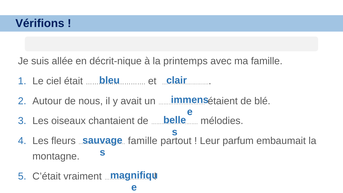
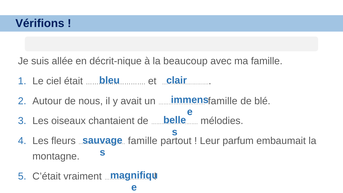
printemps: printemps -> beaucoup
étaient at (223, 101): étaient -> famille
